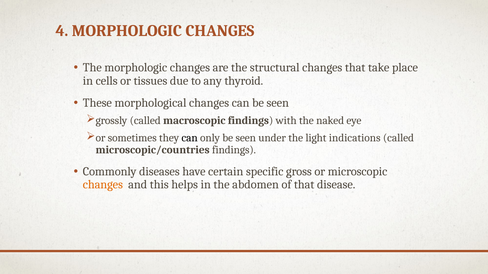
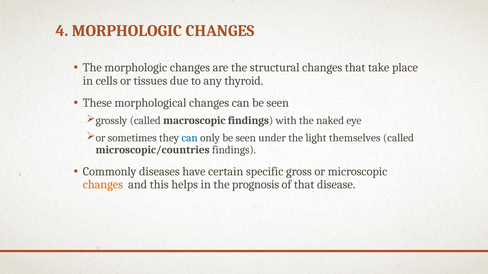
can at (190, 138) colour: black -> blue
indications: indications -> themselves
abdomen: abdomen -> prognosis
